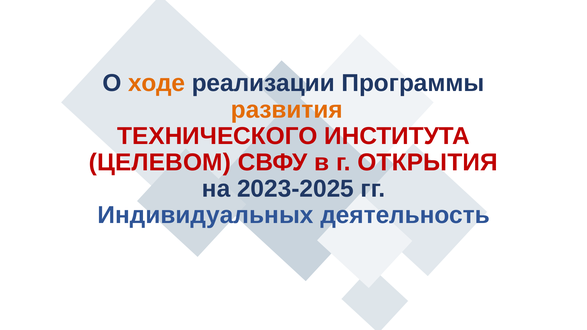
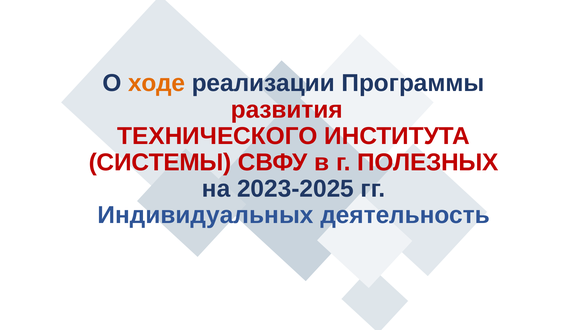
развития colour: orange -> red
ЦЕЛЕВОМ: ЦЕЛЕВОМ -> СИСТЕМЫ
ОТКРЫТИЯ: ОТКРЫТИЯ -> ПОЛЕЗНЫХ
